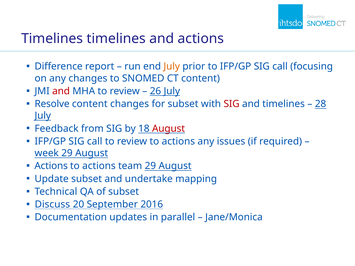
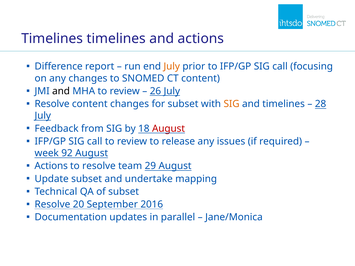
and at (61, 91) colour: red -> black
SIG at (232, 104) colour: red -> orange
review to actions: actions -> release
week 29: 29 -> 92
actions at (99, 166): actions -> resolve
Discuss at (52, 205): Discuss -> Resolve
